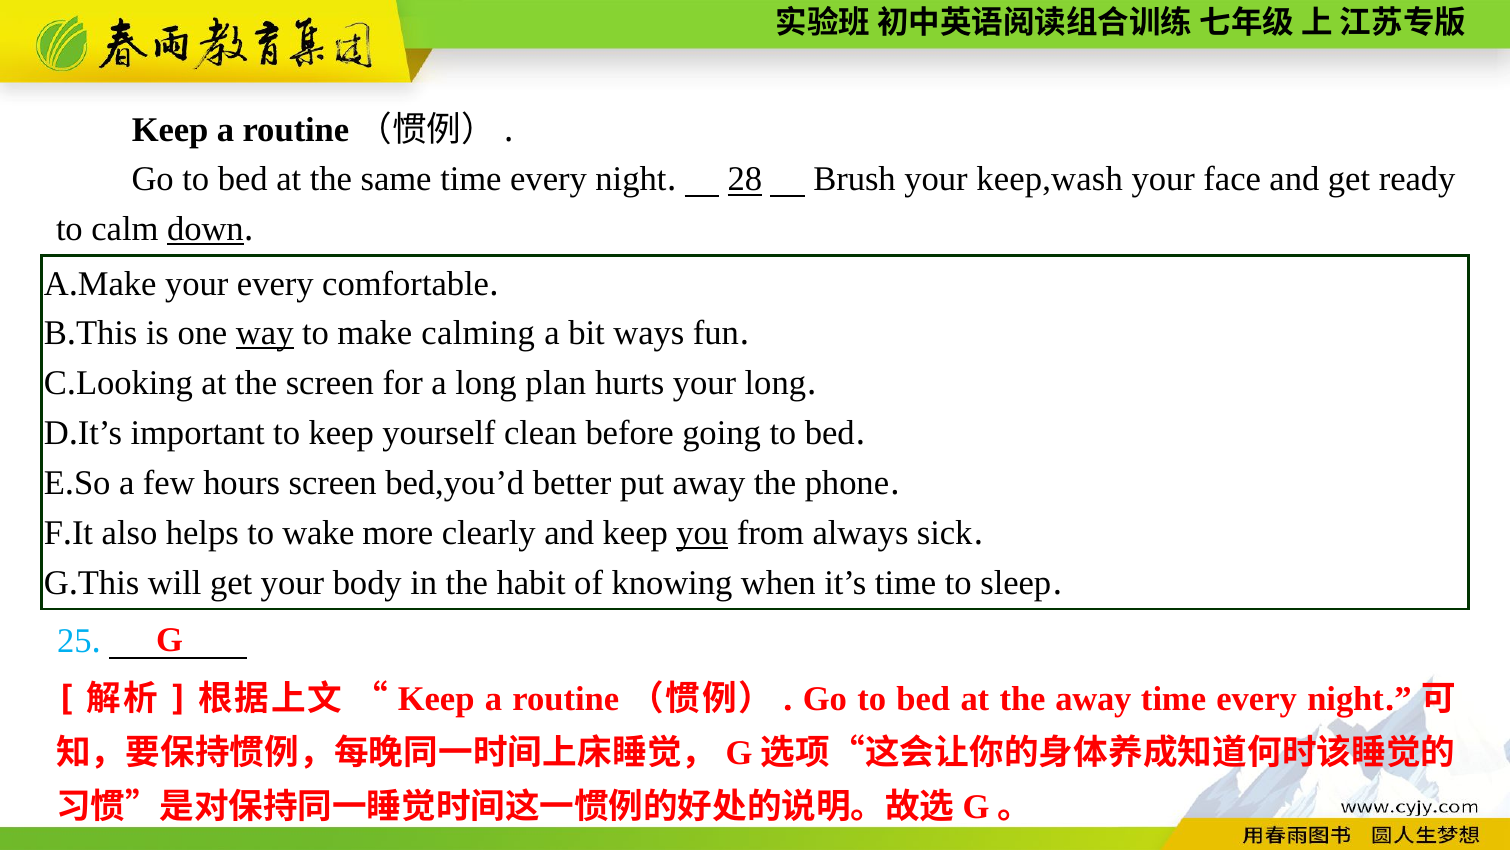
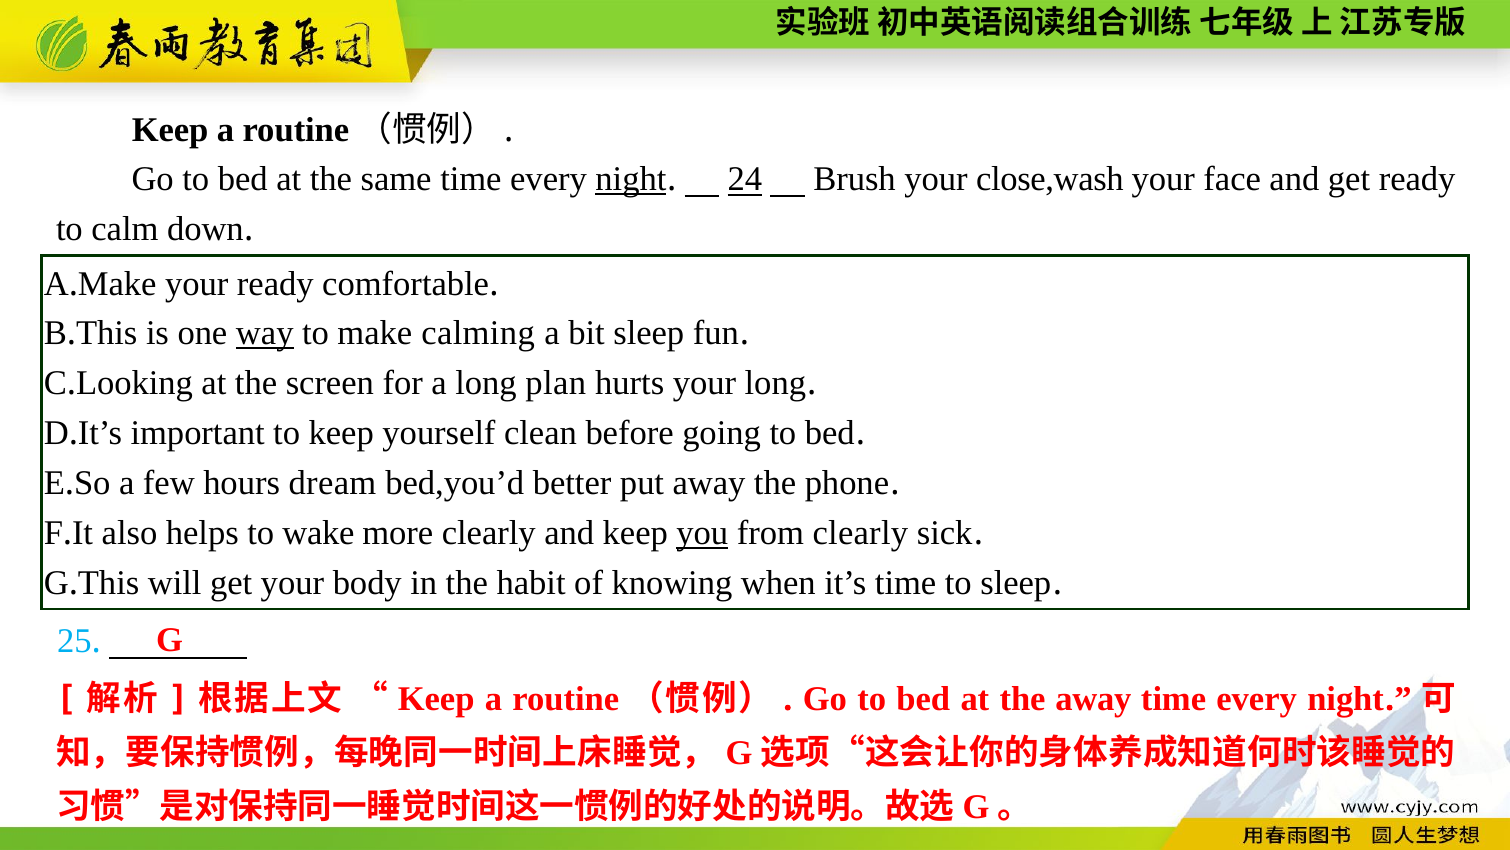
night at (631, 179) underline: none -> present
28: 28 -> 24
keep,wash: keep,wash -> close,wash
down underline: present -> none
your every: every -> ready
bit ways: ways -> sleep
hours screen: screen -> dream
from always: always -> clearly
